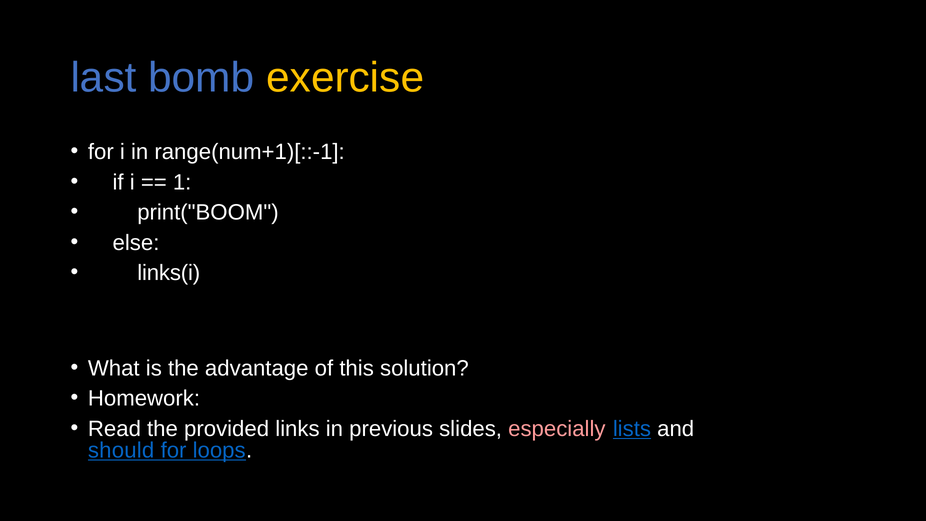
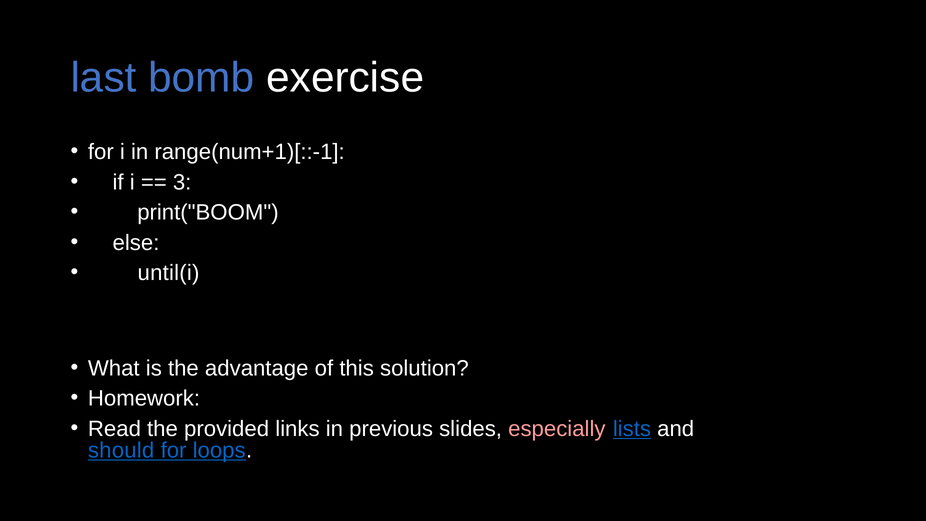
exercise colour: yellow -> white
1: 1 -> 3
links(i: links(i -> until(i
